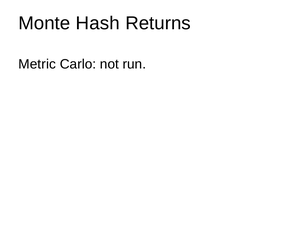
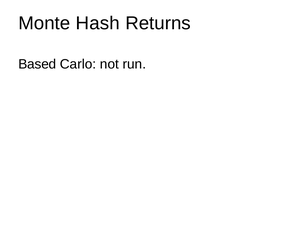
Metric: Metric -> Based
